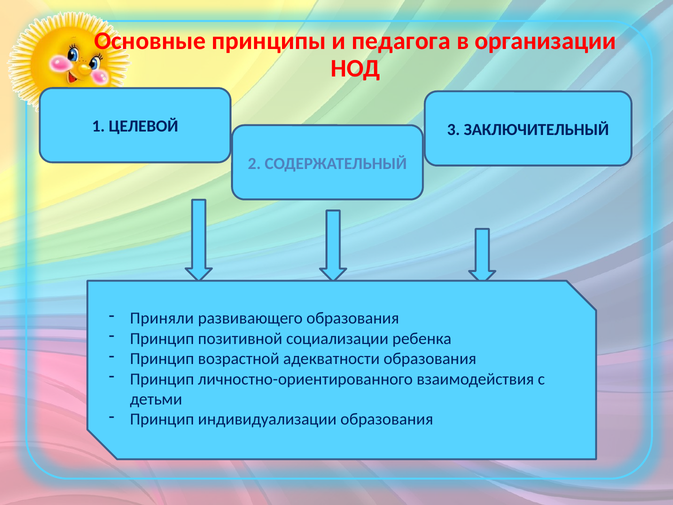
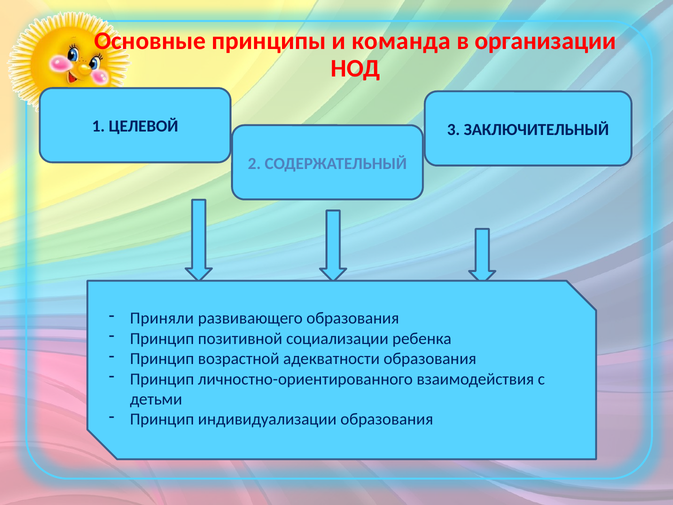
педагога: педагога -> команда
